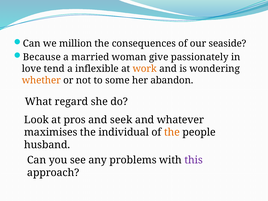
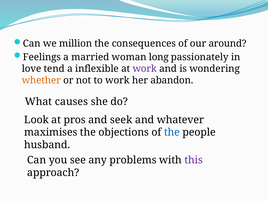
seaside: seaside -> around
Because: Because -> Feelings
give: give -> long
work at (145, 69) colour: orange -> purple
to some: some -> work
regard: regard -> causes
individual: individual -> objections
the at (172, 132) colour: orange -> blue
